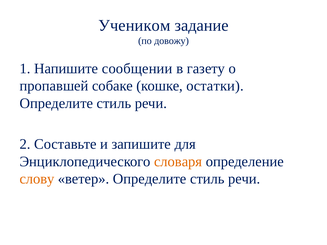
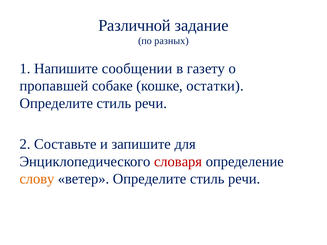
Учеником: Учеником -> Различной
довожу: довожу -> разных
словаря colour: orange -> red
